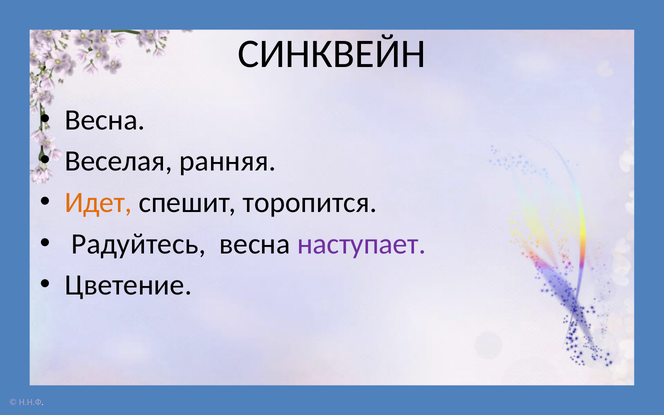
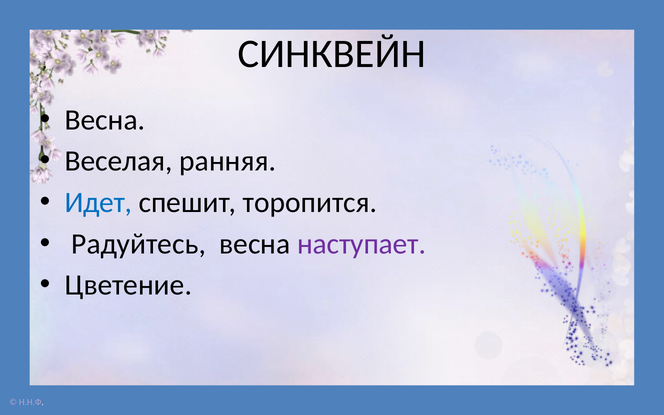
Идет colour: orange -> blue
